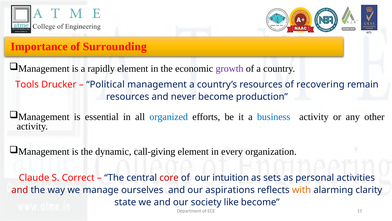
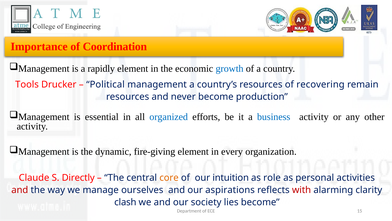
Surrounding: Surrounding -> Coordination
growth colour: purple -> blue
call-giving: call-giving -> fire-giving
Correct: Correct -> Directly
core colour: red -> orange
sets: sets -> role
with colour: orange -> red
state: state -> clash
like: like -> lies
